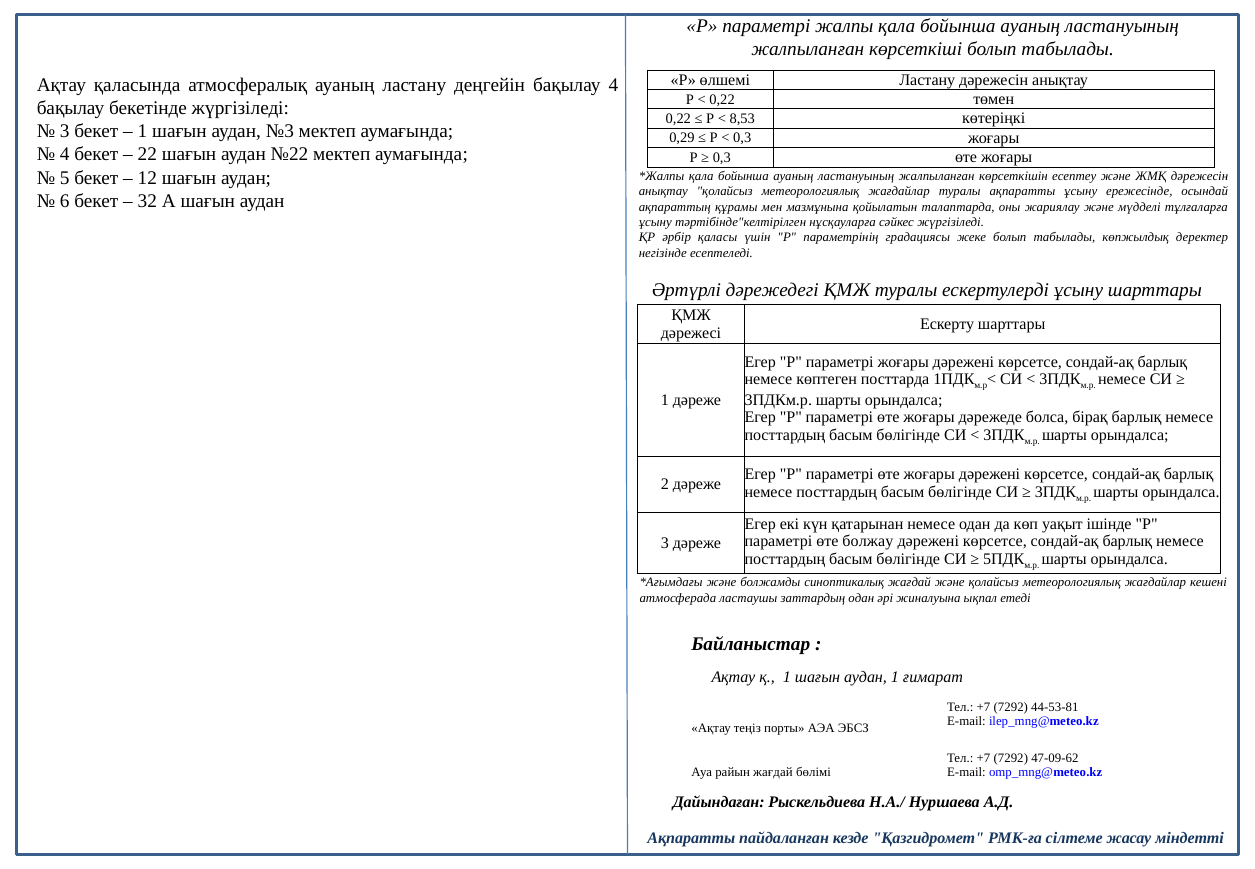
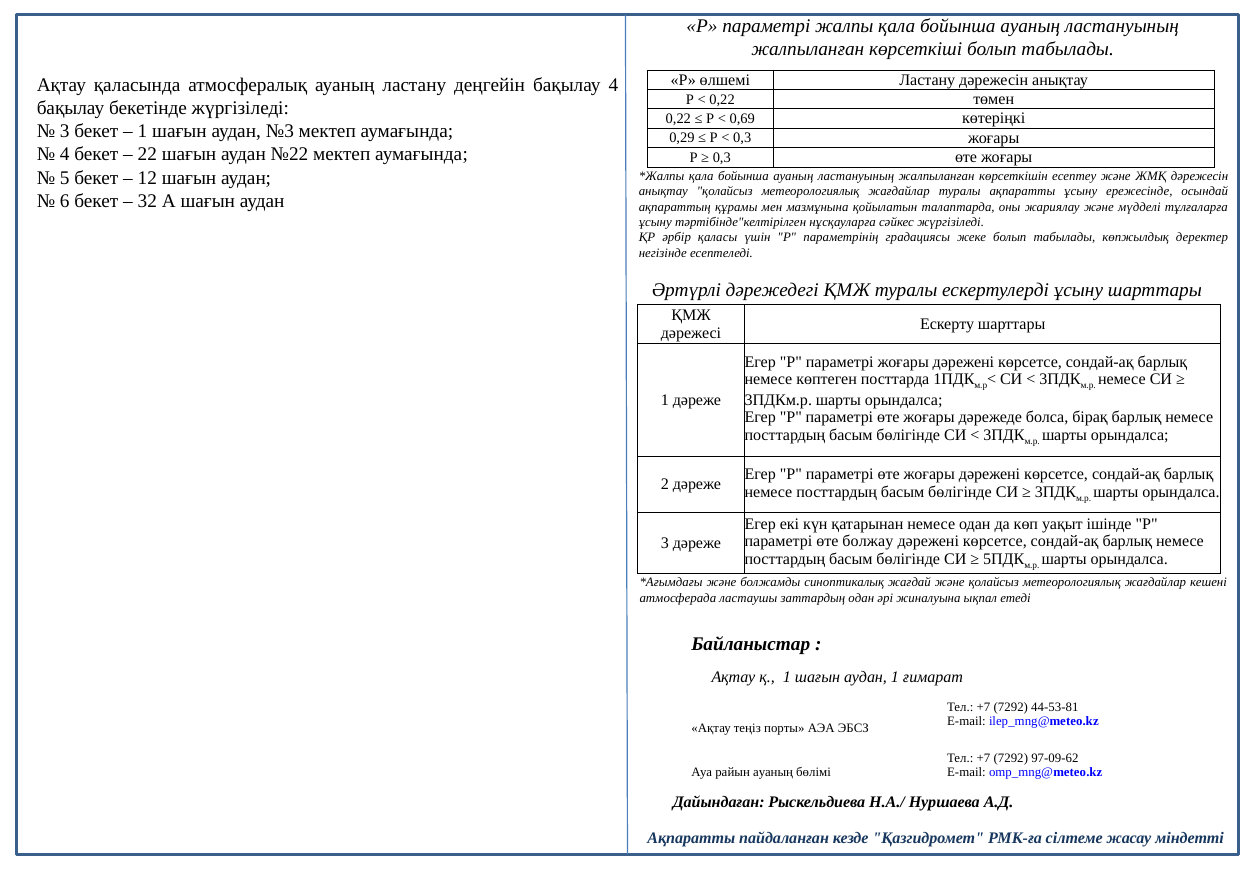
8,53: 8,53 -> 0,69
47-09-62: 47-09-62 -> 97-09-62
райын жағдай: жағдай -> ауаның
